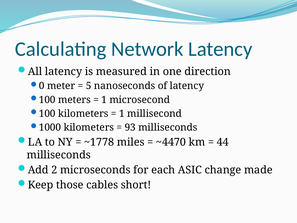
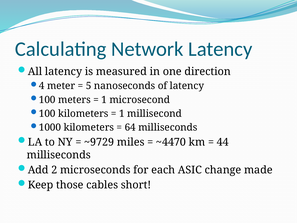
0: 0 -> 4
93: 93 -> 64
~1778: ~1778 -> ~9729
